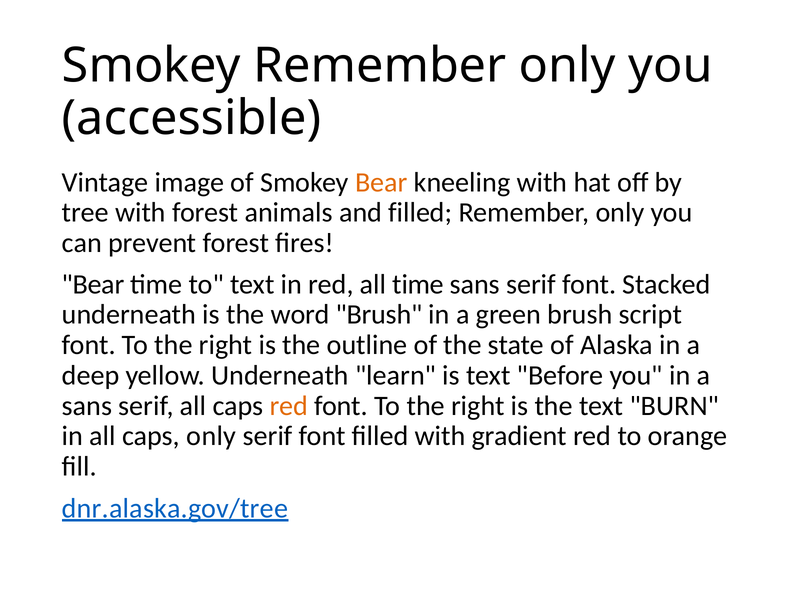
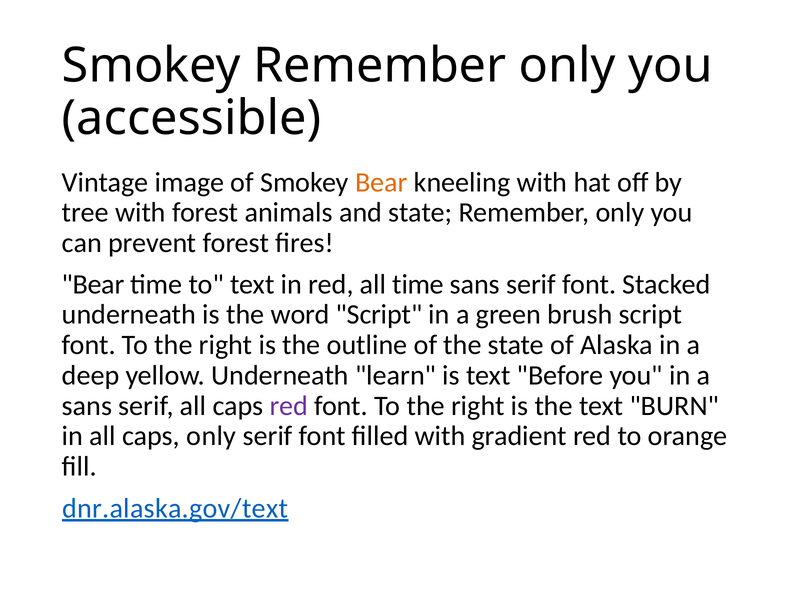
and filled: filled -> state
word Brush: Brush -> Script
red at (289, 406) colour: orange -> purple
dnr.alaska.gov/tree: dnr.alaska.gov/tree -> dnr.alaska.gov/text
